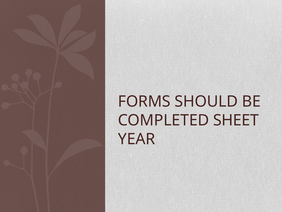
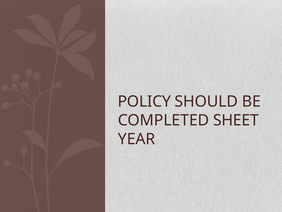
FORMS: FORMS -> POLICY
